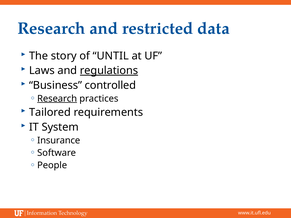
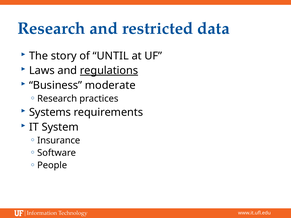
controlled: controlled -> moderate
Research at (57, 99) underline: present -> none
Tailored: Tailored -> Systems
